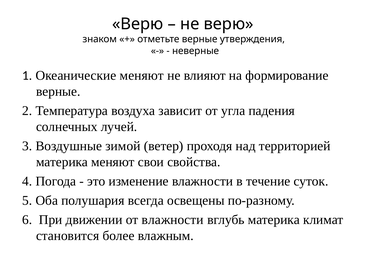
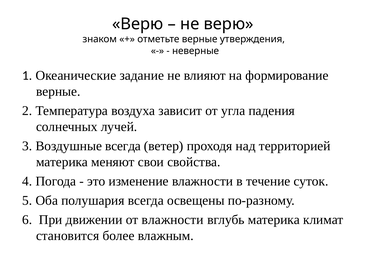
Океанические меняют: меняют -> задание
Воздушные зимой: зимой -> всегда
